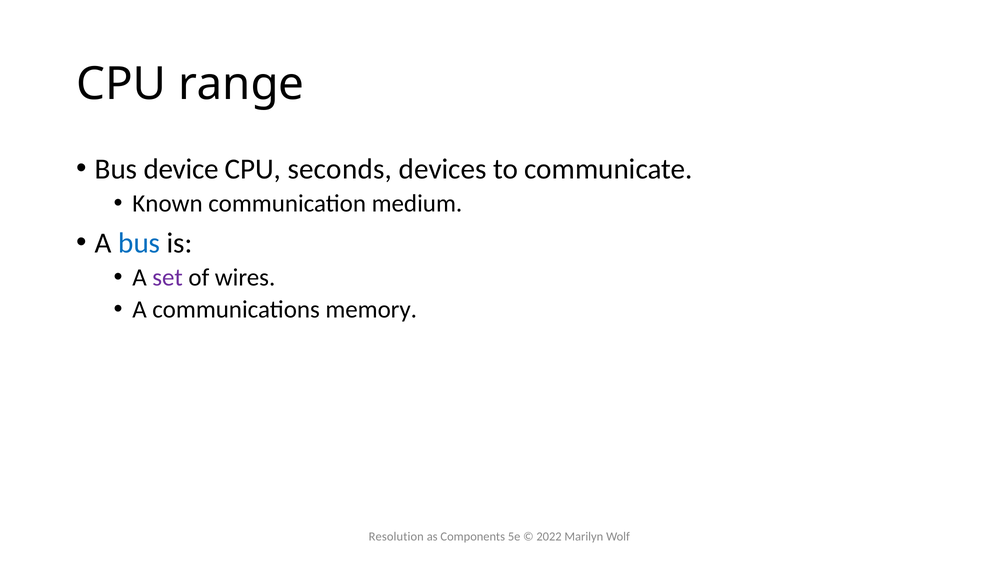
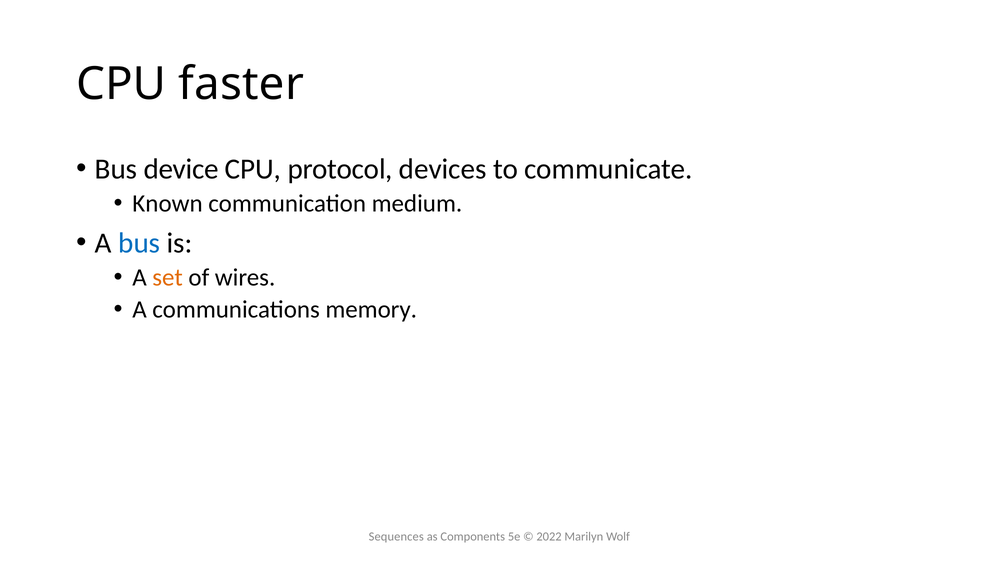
range: range -> faster
seconds: seconds -> protocol
set colour: purple -> orange
Resolution: Resolution -> Sequences
